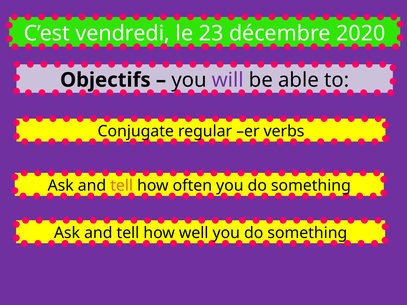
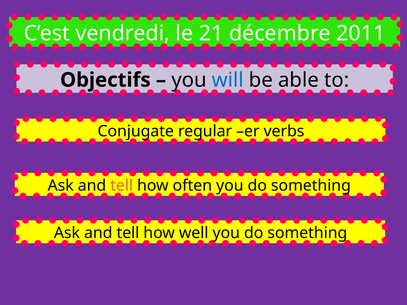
23: 23 -> 21
2020: 2020 -> 2011
will colour: purple -> blue
